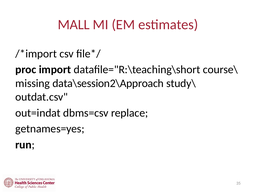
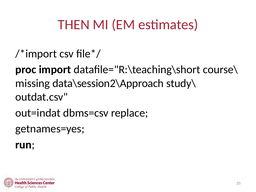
MALL: MALL -> THEN
